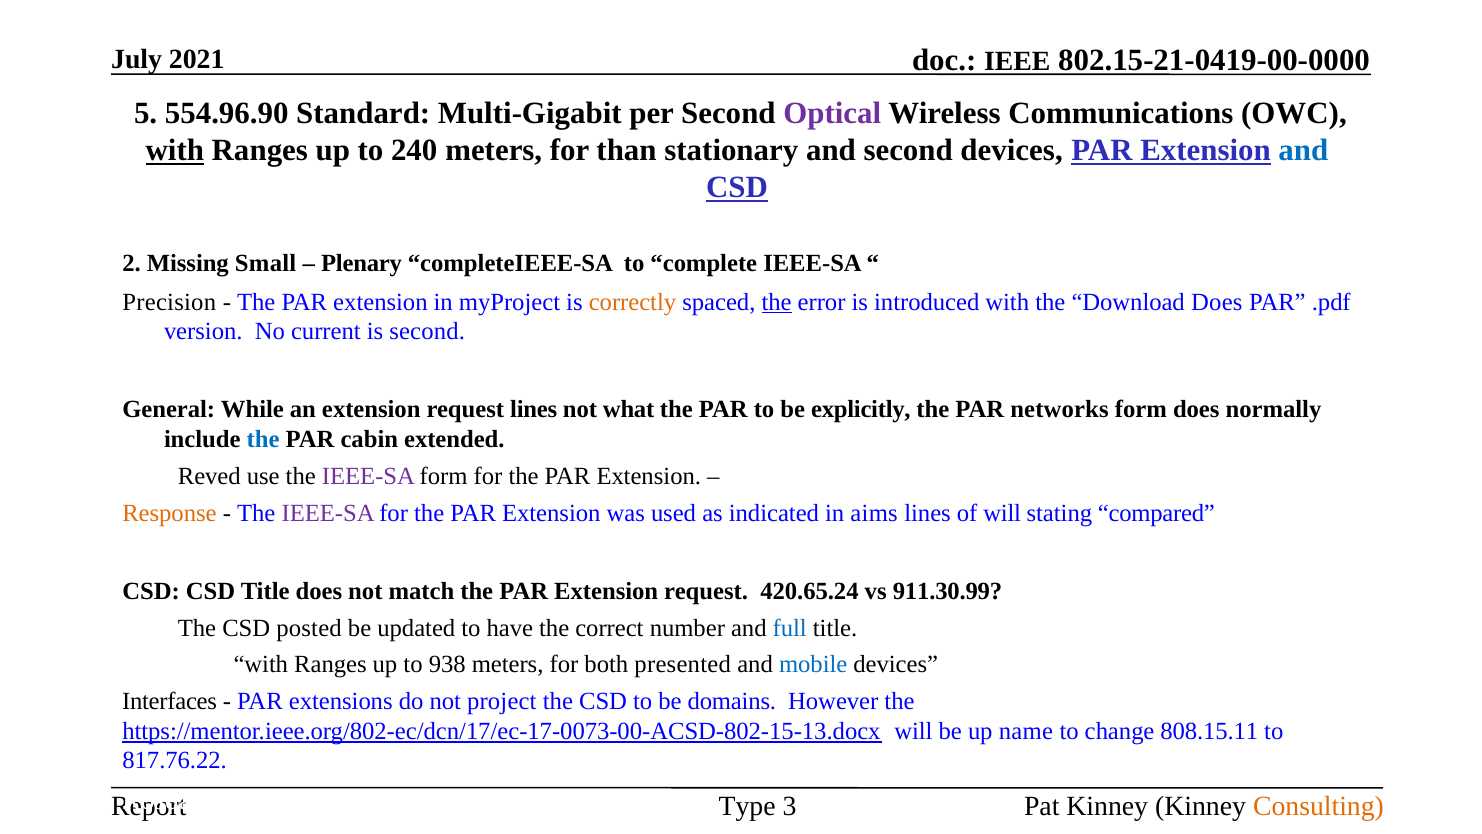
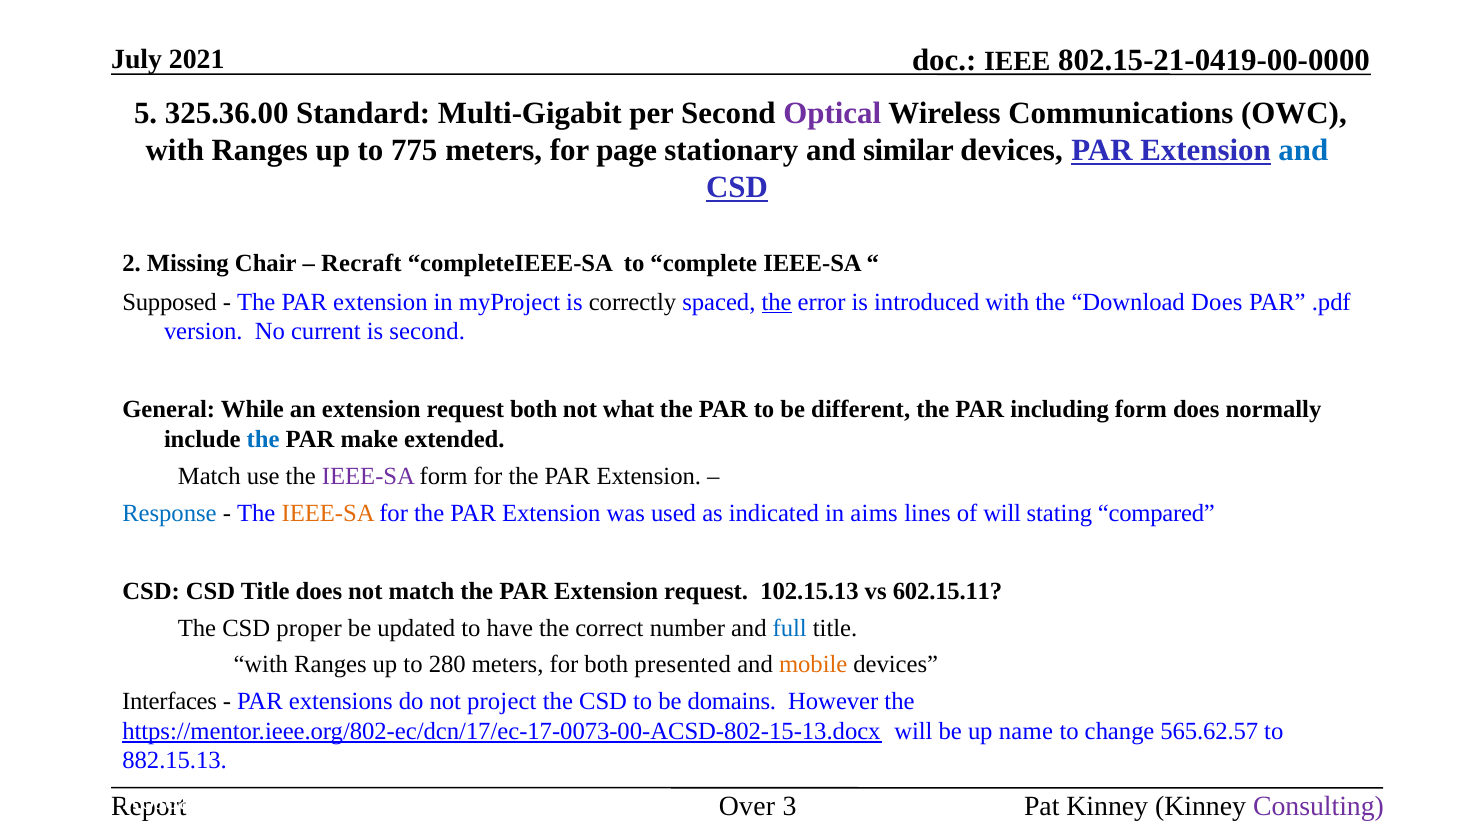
554.96.90: 554.96.90 -> 325.36.00
with at (175, 150) underline: present -> none
240: 240 -> 775
than: than -> page
and second: second -> similar
Small: Small -> Chair
Plenary: Plenary -> Recraft
Precision: Precision -> Supposed
correctly colour: orange -> black
request lines: lines -> both
explicitly: explicitly -> different
networks: networks -> including
cabin: cabin -> make
Reved at (209, 476): Reved -> Match
Response colour: orange -> blue
IEEE-SA at (328, 513) colour: purple -> orange
420.65.24: 420.65.24 -> 102.15.13
911.30.99: 911.30.99 -> 602.15.11
posted: posted -> proper
938: 938 -> 280
mobile colour: blue -> orange
808.15.11: 808.15.11 -> 565.62.57
817.76.22: 817.76.22 -> 882.15.13
Type: Type -> Over
Consulting colour: orange -> purple
